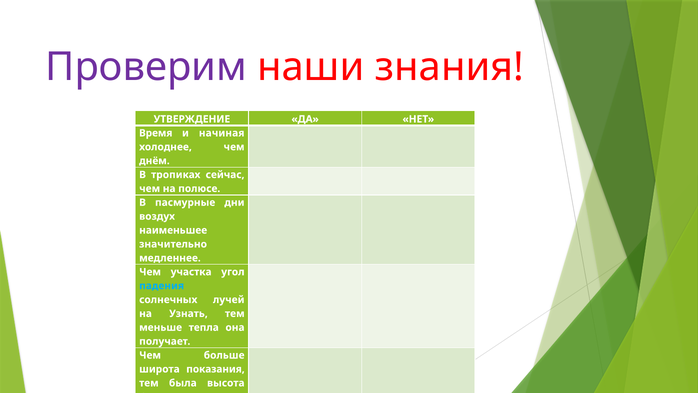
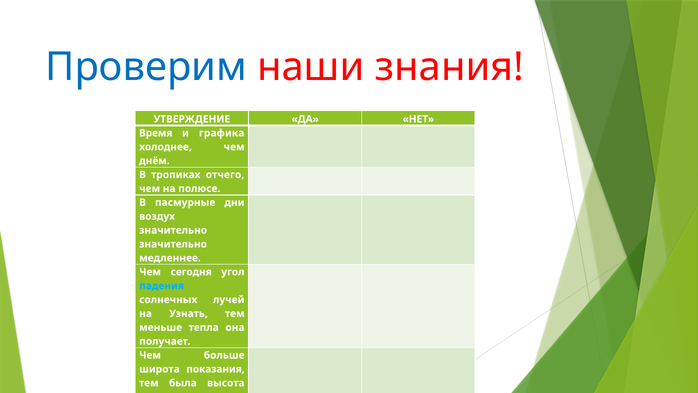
Проверим colour: purple -> blue
начиная: начиная -> графика
сейчас: сейчас -> отчего
наименьшее at (173, 230): наименьшее -> значительно
участка: участка -> сегодня
